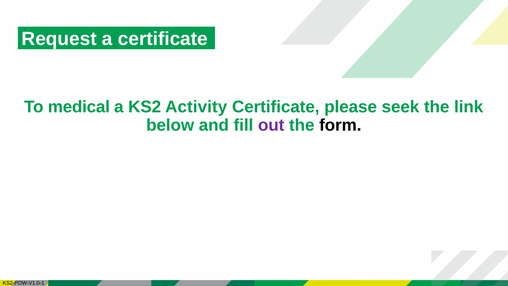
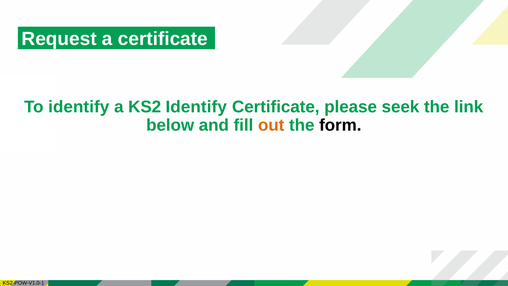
To medical: medical -> identify
KS2 Activity: Activity -> Identify
out colour: purple -> orange
